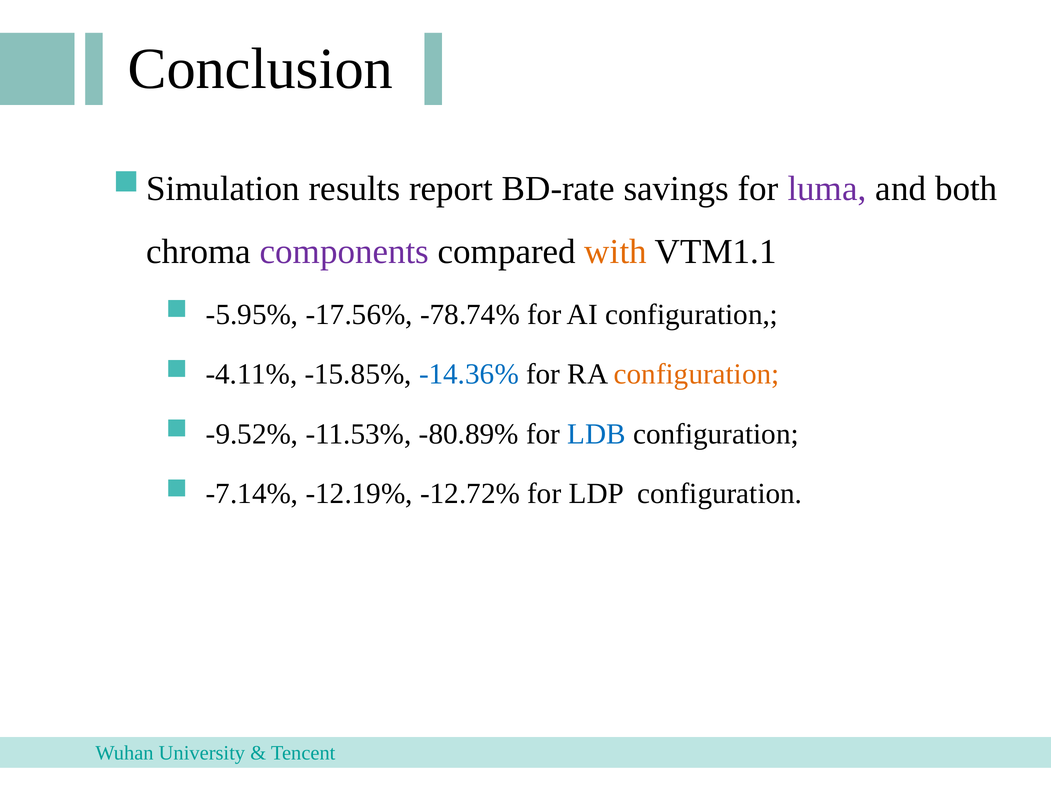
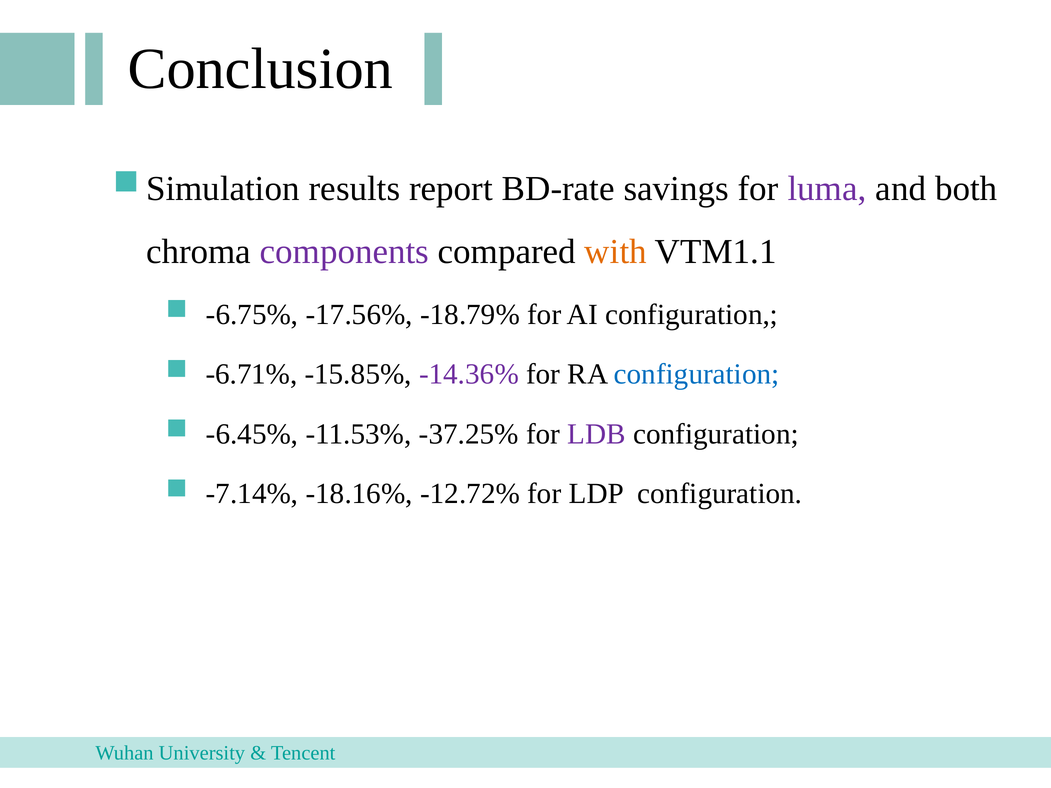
-5.95%: -5.95% -> -6.75%
-78.74%: -78.74% -> -18.79%
-4.11%: -4.11% -> -6.71%
-14.36% colour: blue -> purple
configuration at (697, 374) colour: orange -> blue
-9.52%: -9.52% -> -6.45%
-80.89%: -80.89% -> -37.25%
LDB colour: blue -> purple
-12.19%: -12.19% -> -18.16%
